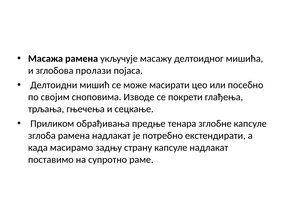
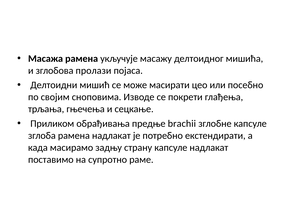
тенара: тенара -> brachii
